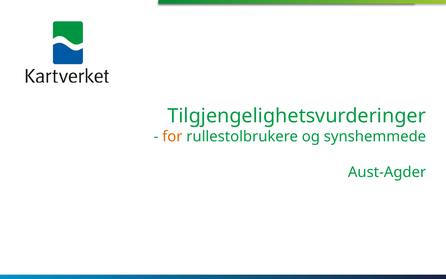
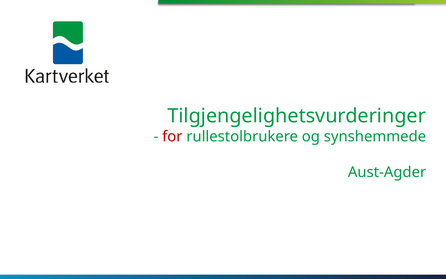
for colour: orange -> red
